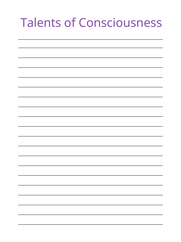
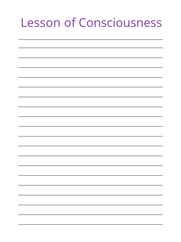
Talents: Talents -> Lesson
